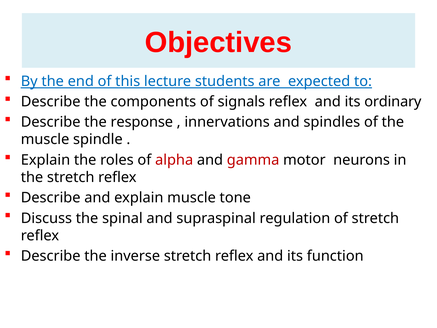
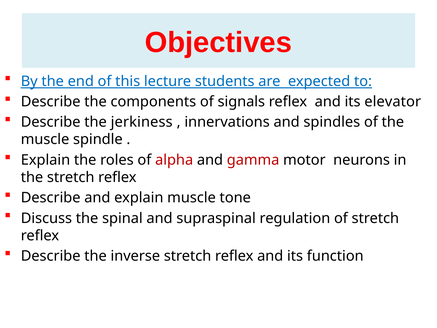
ordinary: ordinary -> elevator
response: response -> jerkiness
